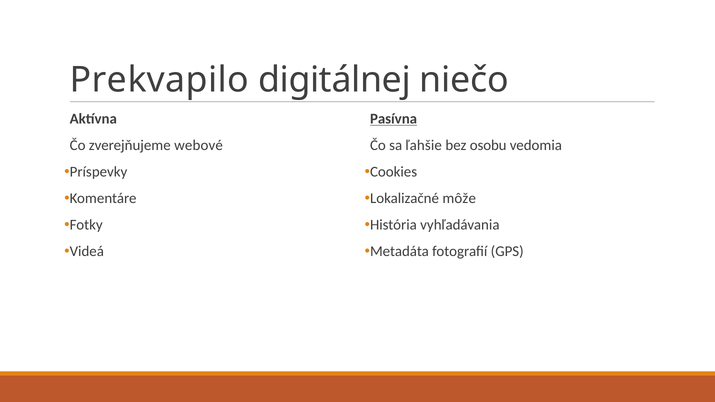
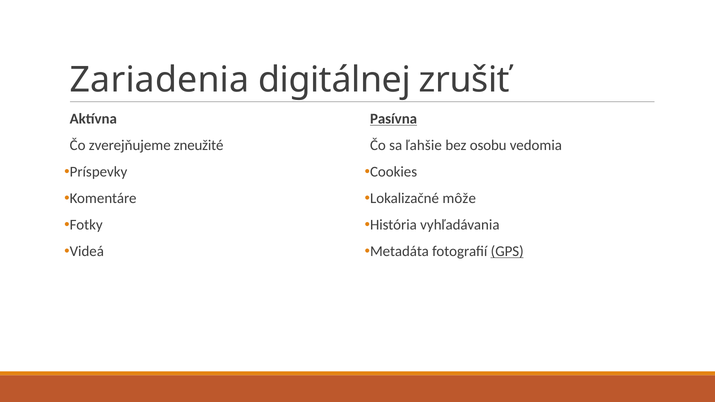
Prekvapilo: Prekvapilo -> Zariadenia
niečo: niečo -> zrušiť
webové: webové -> zneužité
GPS underline: none -> present
